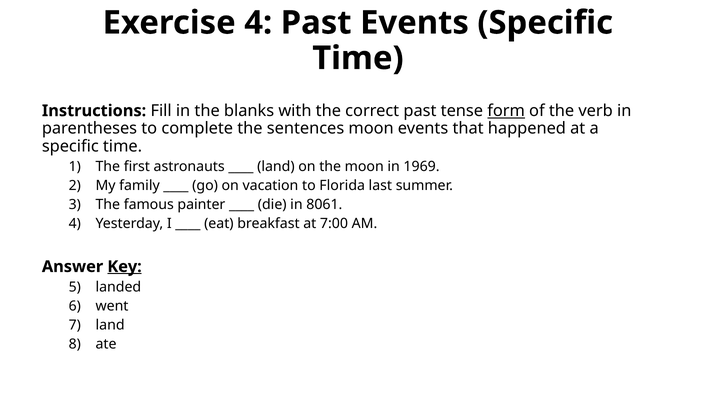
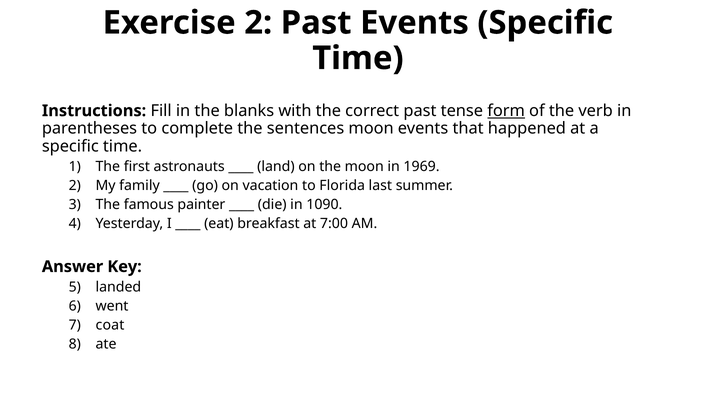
Exercise 4: 4 -> 2
8061: 8061 -> 1090
Key underline: present -> none
land at (110, 325): land -> coat
